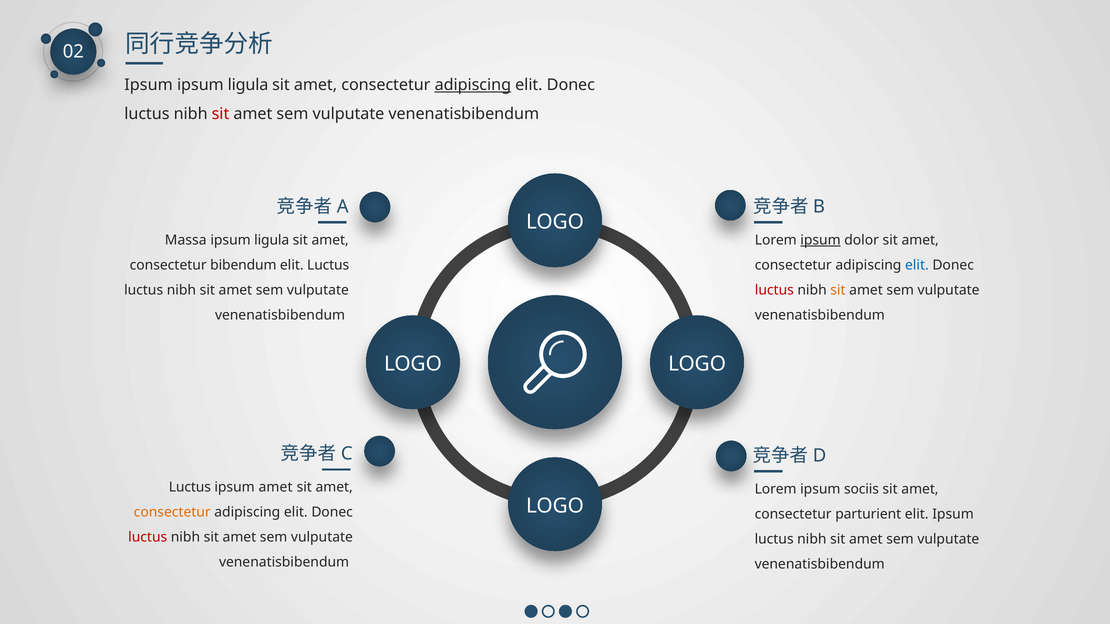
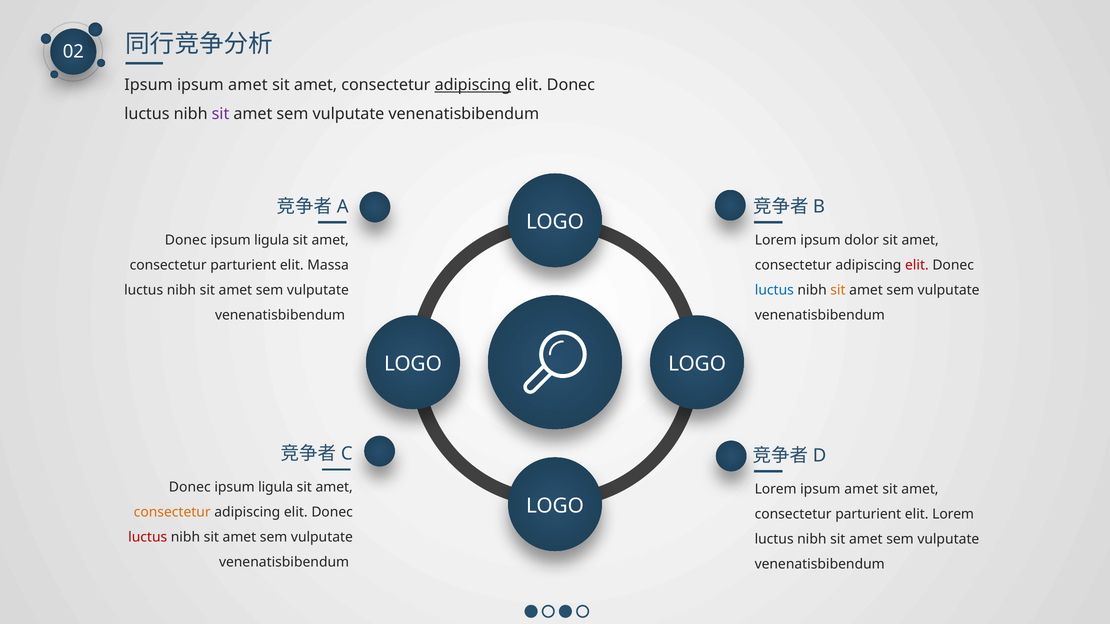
ligula at (248, 85): ligula -> amet
sit at (221, 114) colour: red -> purple
Massa at (186, 240): Massa -> Donec
ipsum at (820, 240) underline: present -> none
bibendum at (243, 265): bibendum -> parturient
elit Luctus: Luctus -> Massa
elit at (917, 265) colour: blue -> red
luctus at (774, 290) colour: red -> blue
Luctus at (190, 488): Luctus -> Donec
amet at (276, 488): amet -> ligula
sociis at (861, 489): sociis -> amet
elit Ipsum: Ipsum -> Lorem
